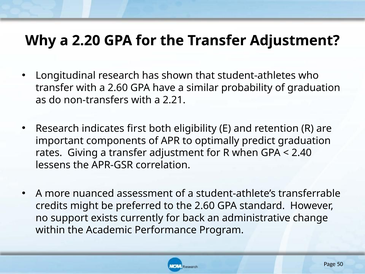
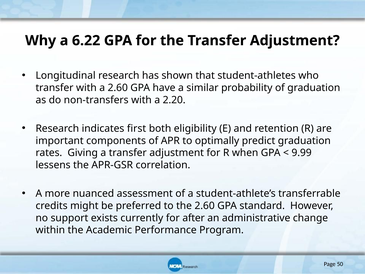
2.20: 2.20 -> 6.22
2.21: 2.21 -> 2.20
2.40: 2.40 -> 9.99
back: back -> after
